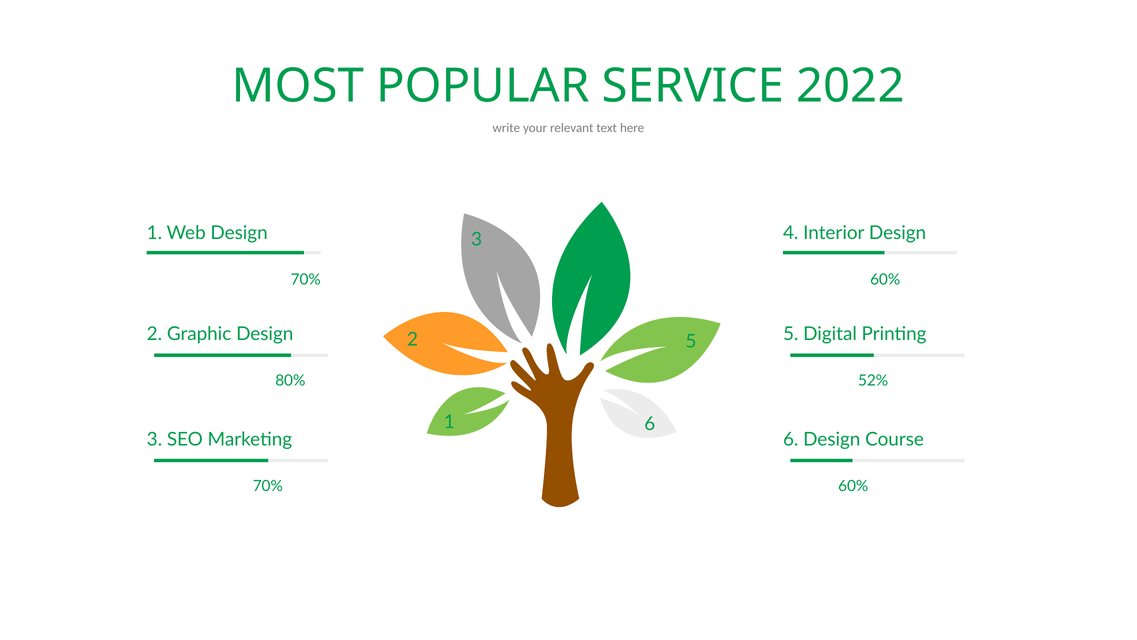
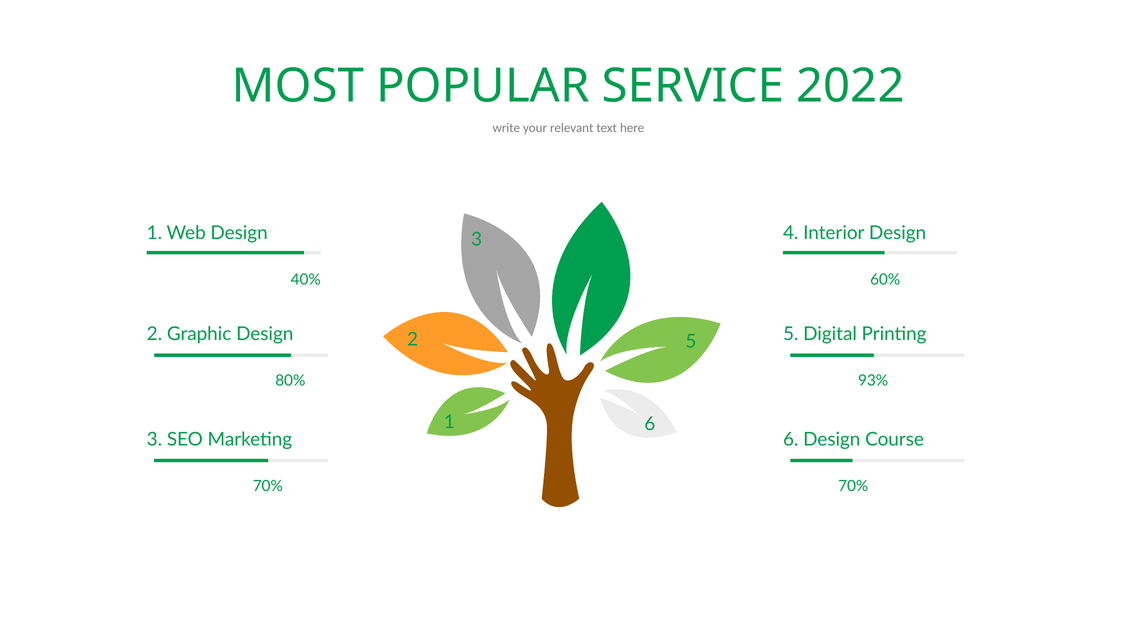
70% at (306, 279): 70% -> 40%
52%: 52% -> 93%
60% at (853, 486): 60% -> 70%
